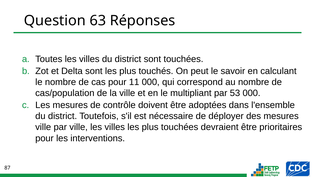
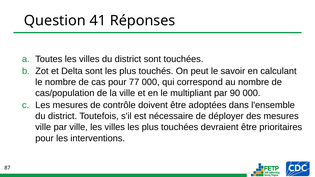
63: 63 -> 41
11: 11 -> 77
53: 53 -> 90
